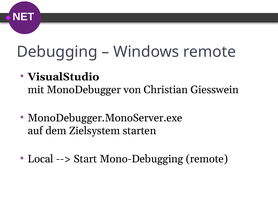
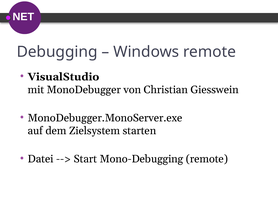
Local: Local -> Datei
